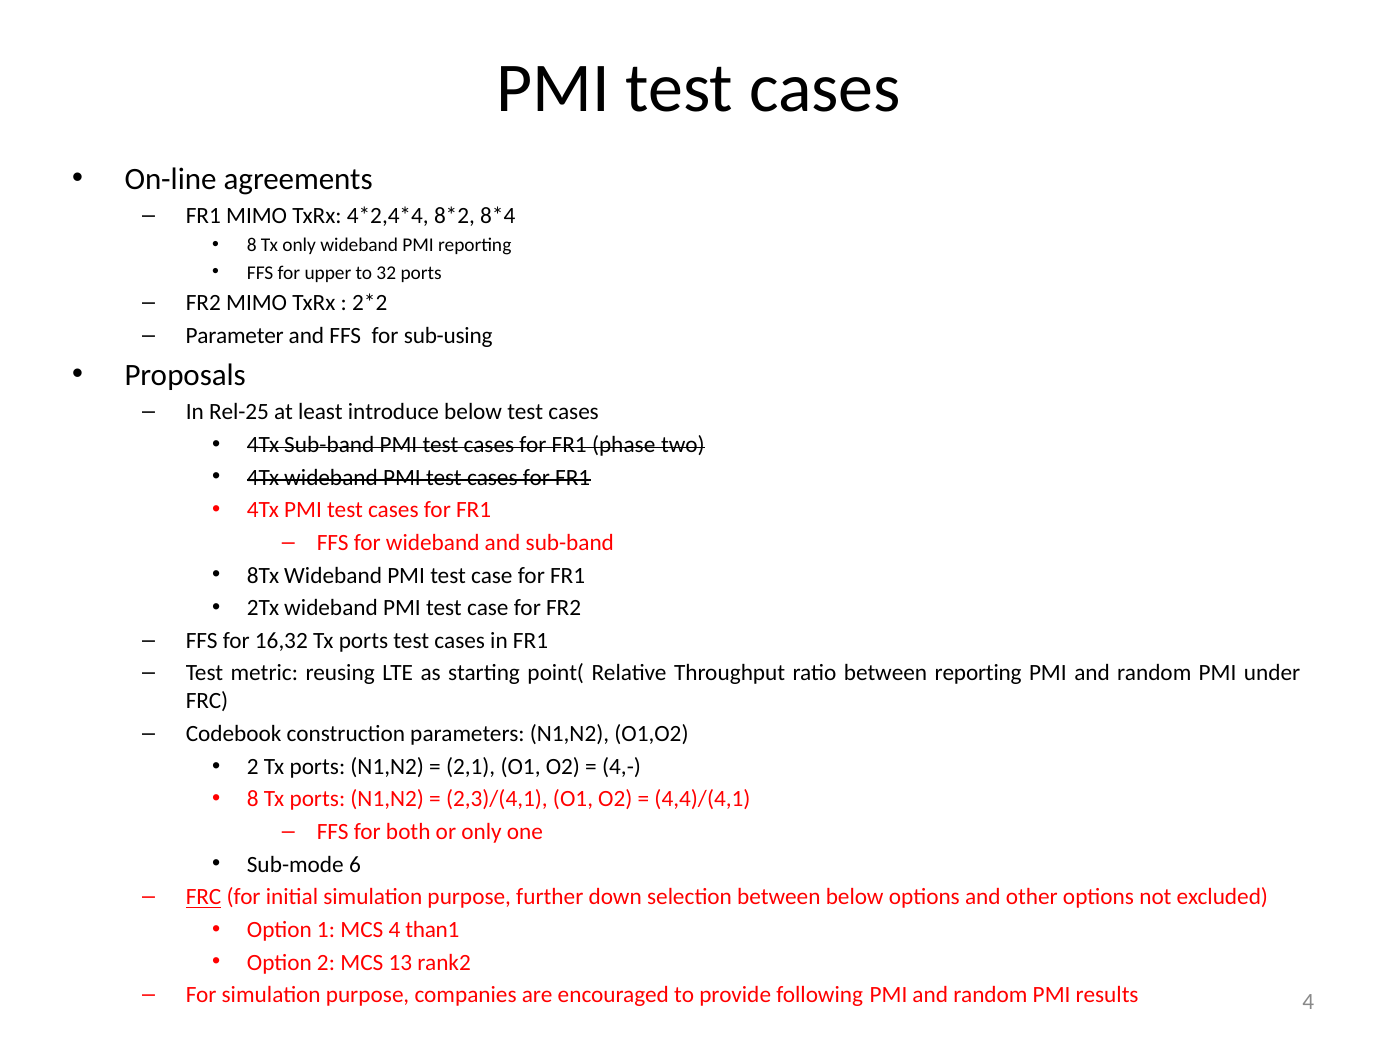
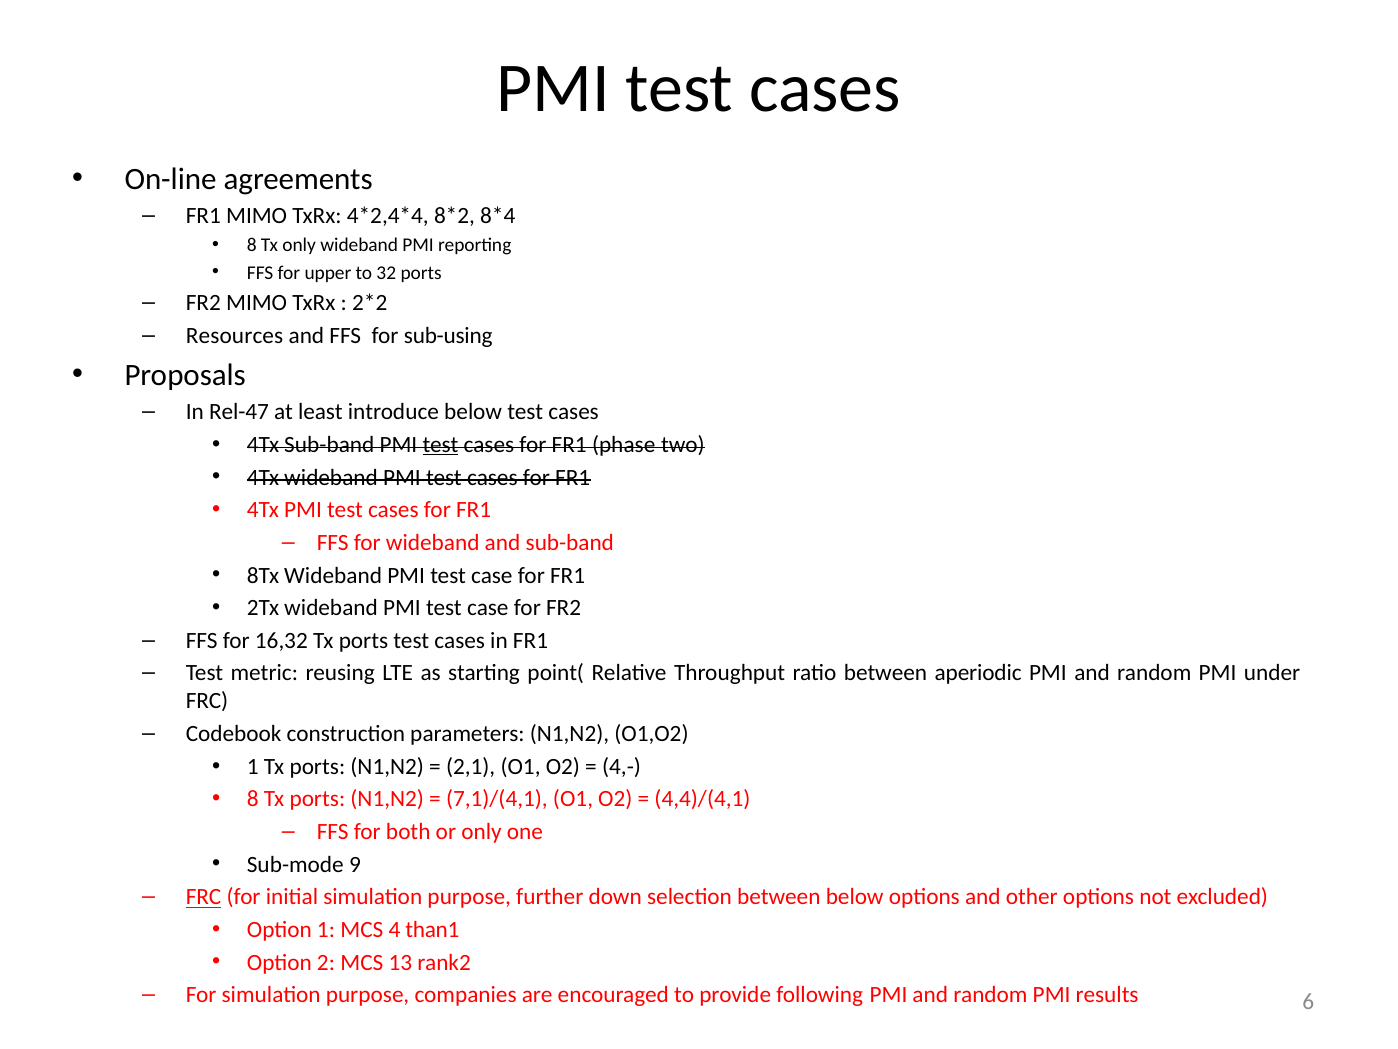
Parameter: Parameter -> Resources
Rel-25: Rel-25 -> Rel-47
test at (441, 445) underline: none -> present
between reporting: reporting -> aperiodic
2 at (253, 766): 2 -> 1
2,3)/(4,1: 2,3)/(4,1 -> 7,1)/(4,1
6: 6 -> 9
results 4: 4 -> 6
